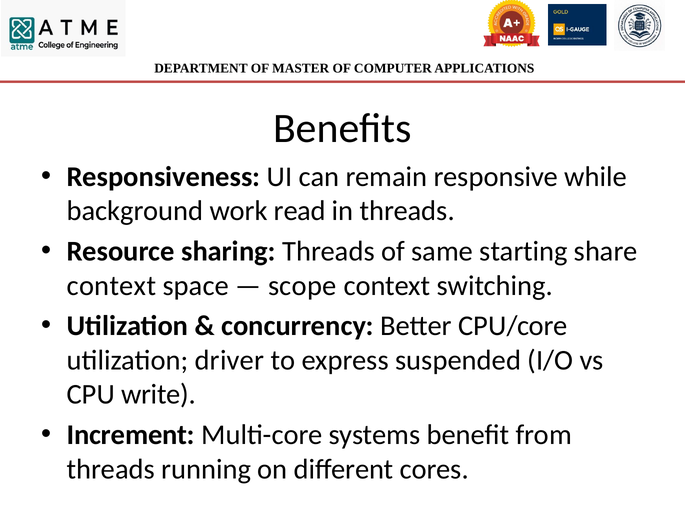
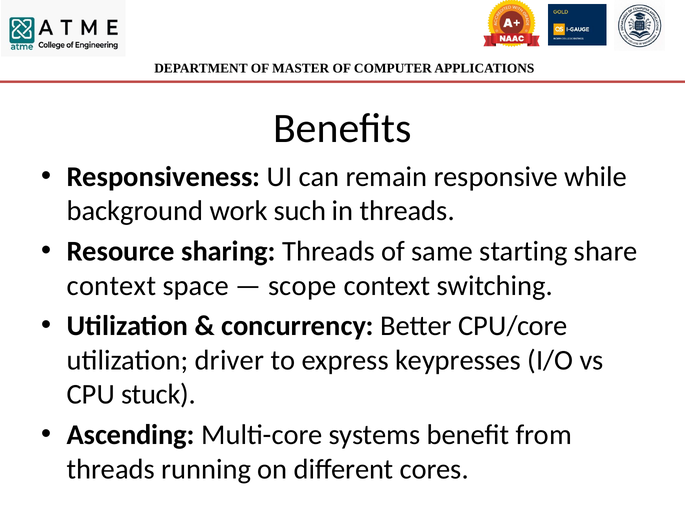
read: read -> such
suspended: suspended -> keypresses
write: write -> stuck
Increment: Increment -> Ascending
